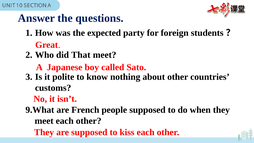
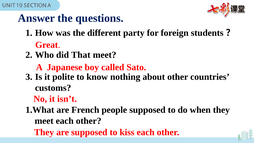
expected: expected -> different
9.What: 9.What -> 1.What
